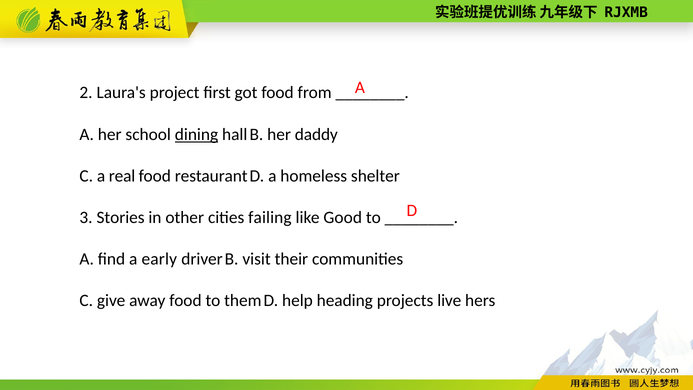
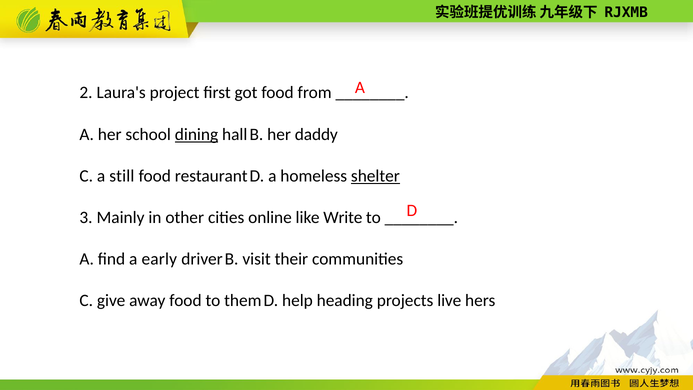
real: real -> still
shelter underline: none -> present
Stories: Stories -> Mainly
failing: failing -> online
Good: Good -> Write
